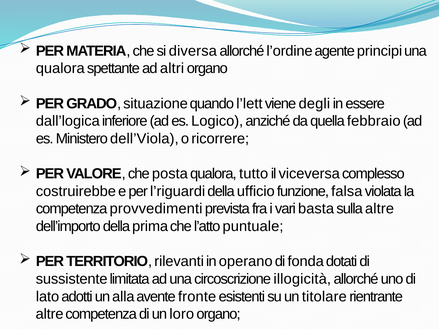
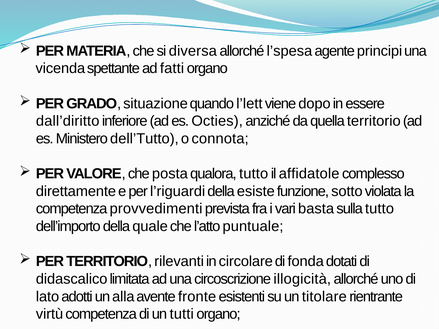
l’ordine: l’ordine -> l’spesa
qualora at (60, 68): qualora -> vicenda
altri: altri -> fatti
degli: degli -> dopo
dall’logica: dall’logica -> dall’diritto
Logico: Logico -> Octies
quella febbraio: febbraio -> territorio
dell’Viola: dell’Viola -> dell’Tutto
ricorrere: ricorrere -> connota
viceversa: viceversa -> affidatole
costruirebbe: costruirebbe -> direttamente
ufficio: ufficio -> esiste
falsa: falsa -> sotto
sulla altre: altre -> tutto
prima: prima -> quale
operano: operano -> circolare
sussistente: sussistente -> didascalico
altre at (50, 314): altre -> virtù
loro: loro -> tutti
